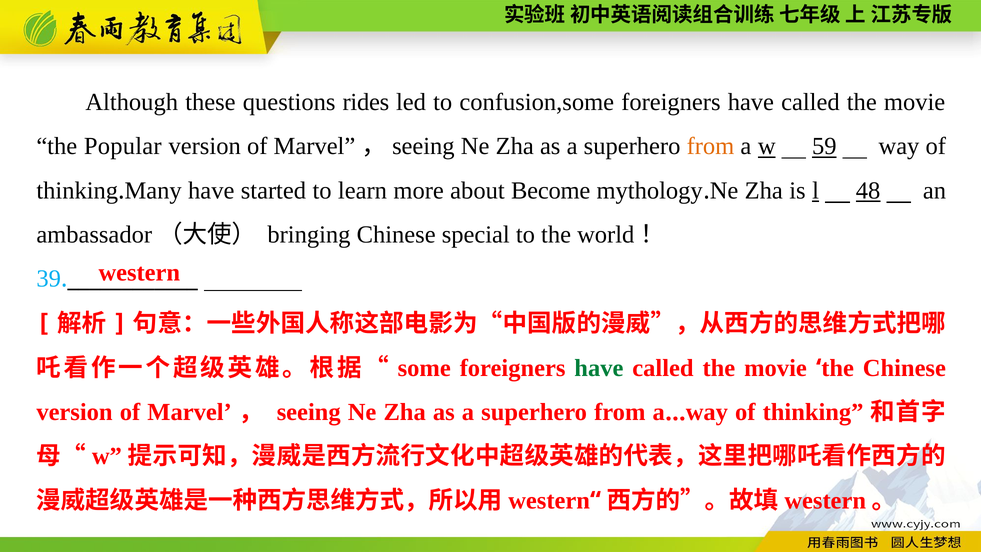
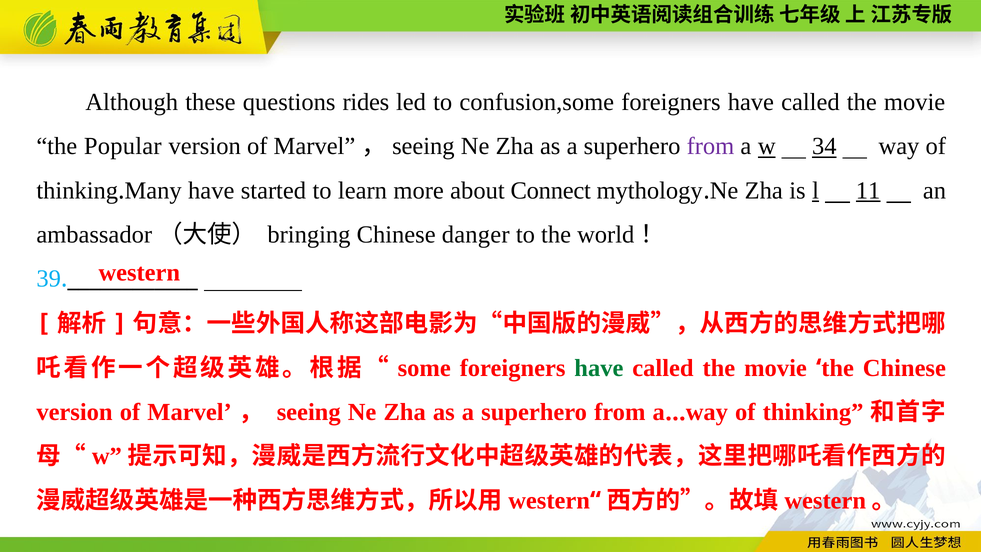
from at (710, 146) colour: orange -> purple
59: 59 -> 34
Become: Become -> Connect
48: 48 -> 11
special: special -> danger
